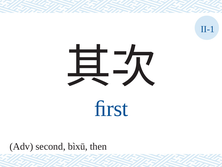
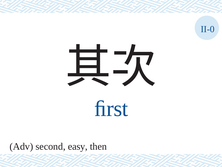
II-1: II-1 -> II-0
bìxū: bìxū -> easy
